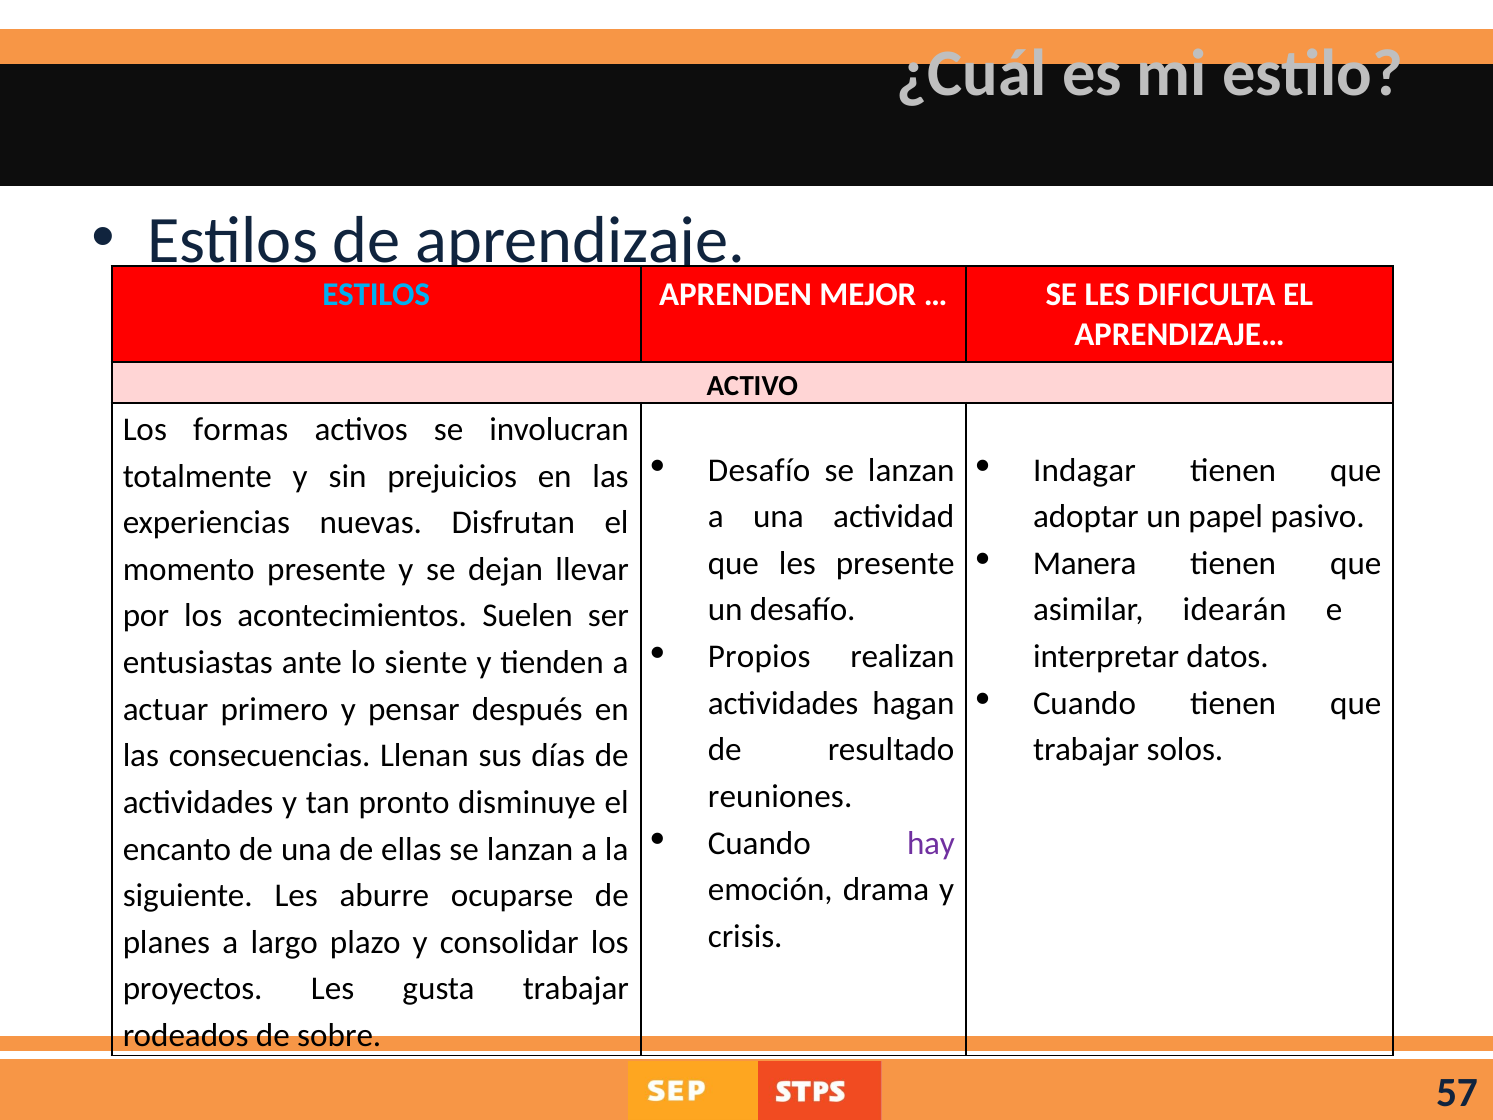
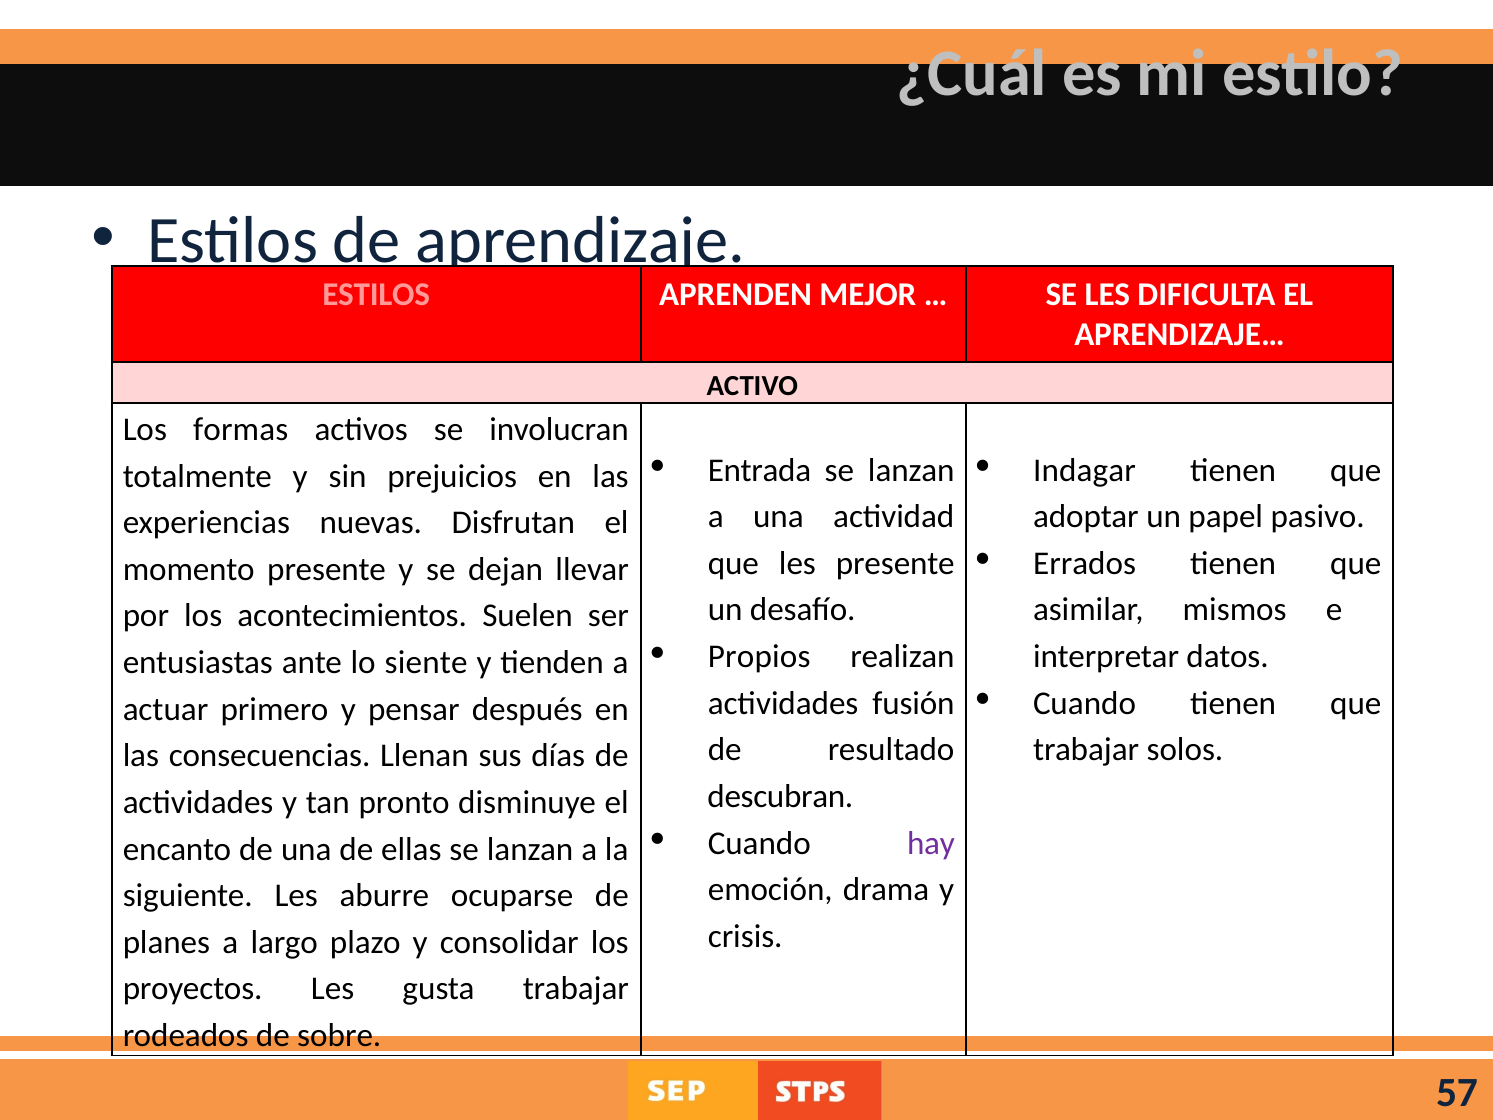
ESTILOS at (376, 294) colour: light blue -> pink
Desafío at (759, 470): Desafío -> Entrada
Manera: Manera -> Errados
idearán: idearán -> mismos
hagan: hagan -> fusión
reuniones: reuniones -> descubran
